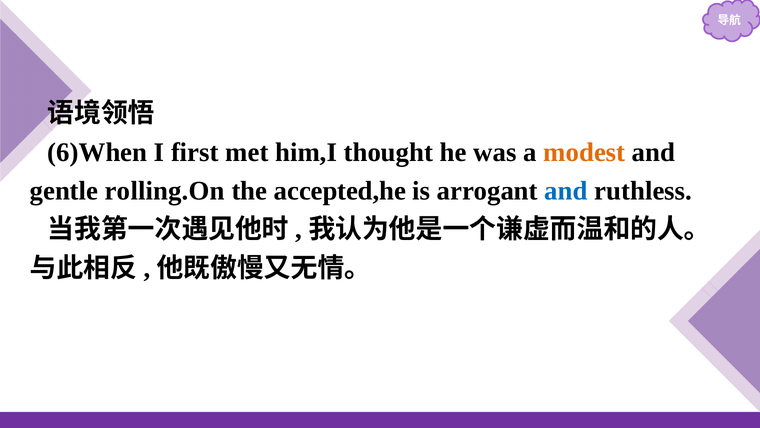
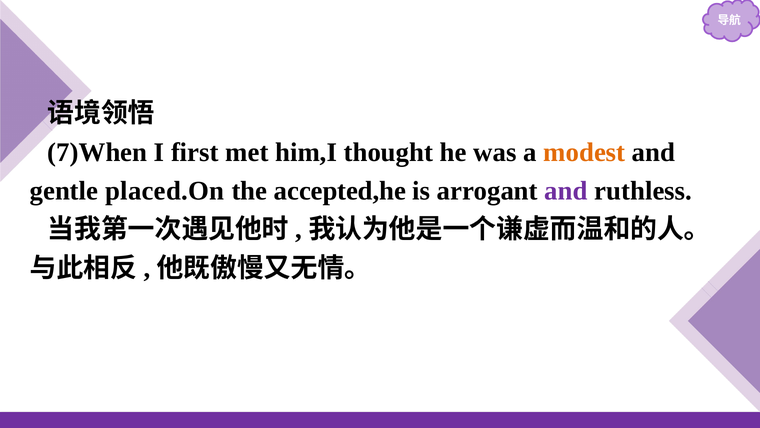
6)When: 6)When -> 7)When
rolling.On: rolling.On -> placed.On
and at (566, 191) colour: blue -> purple
